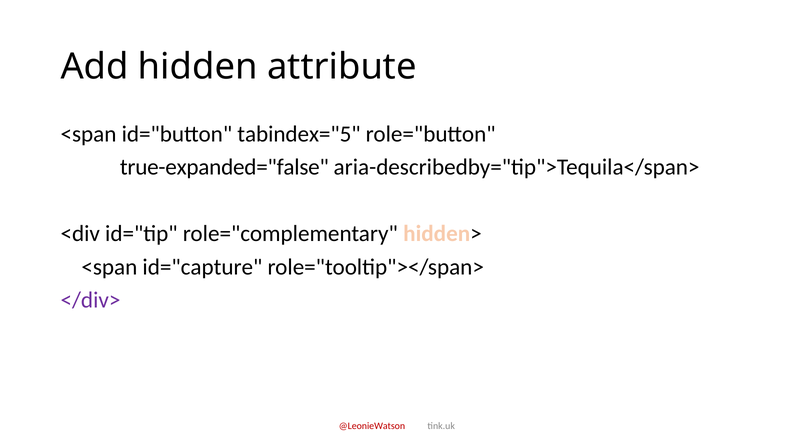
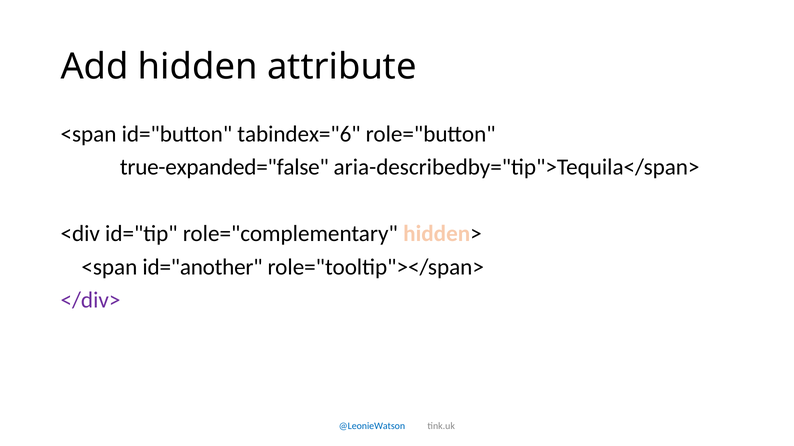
tabindex="5: tabindex="5 -> tabindex="6
id="capture: id="capture -> id="another
@LeonieWatson colour: red -> blue
